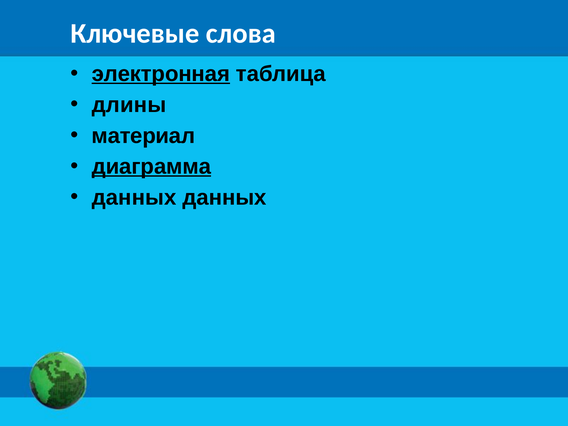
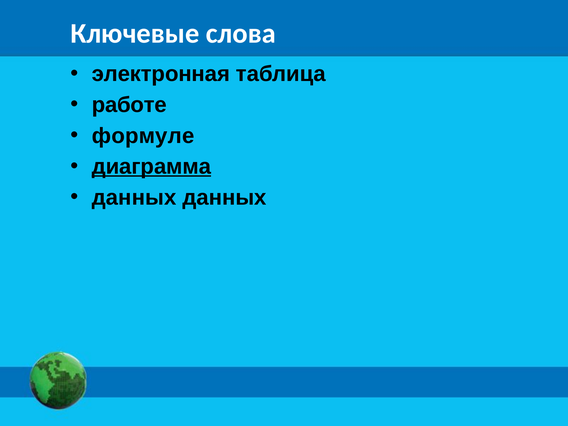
электронная underline: present -> none
длины: длины -> работе
материал: материал -> формуле
